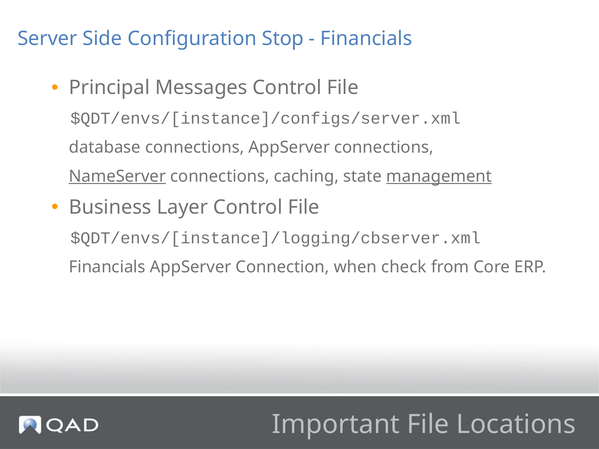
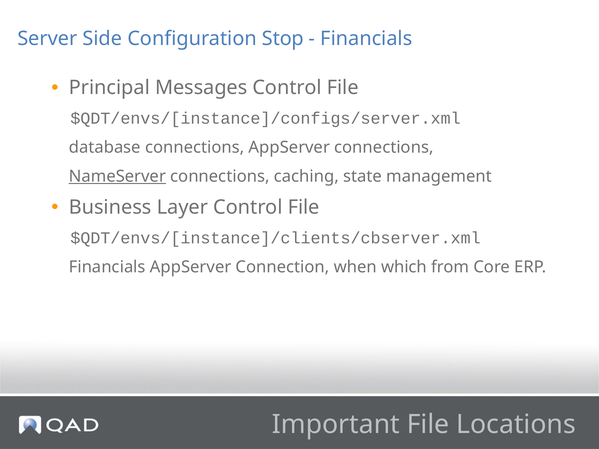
management underline: present -> none
$QDT/envs/[instance]/logging/cbserver.xml: $QDT/envs/[instance]/logging/cbserver.xml -> $QDT/envs/[instance]/clients/cbserver.xml
check: check -> which
